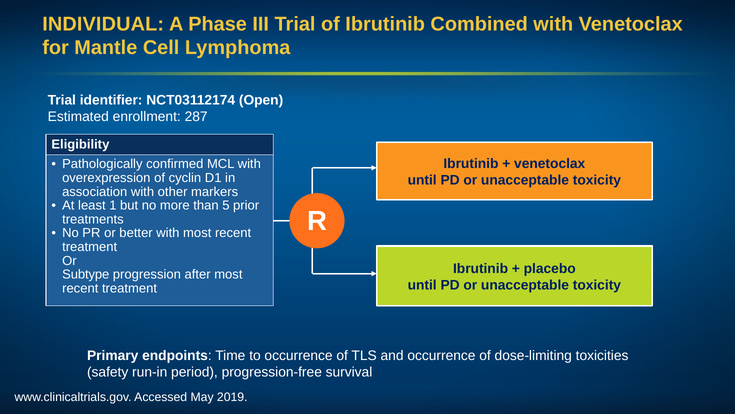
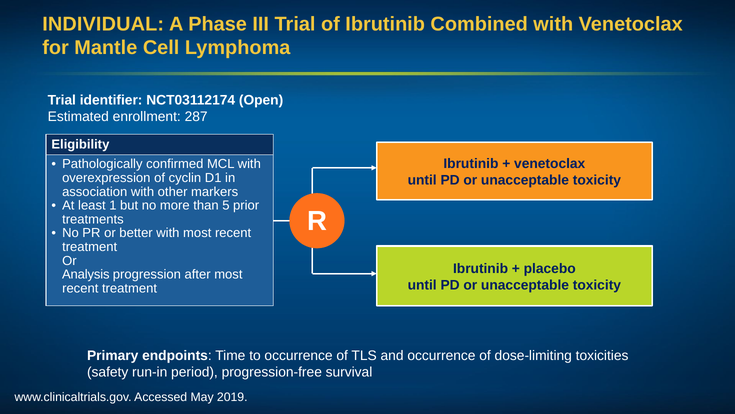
Subtype: Subtype -> Analysis
